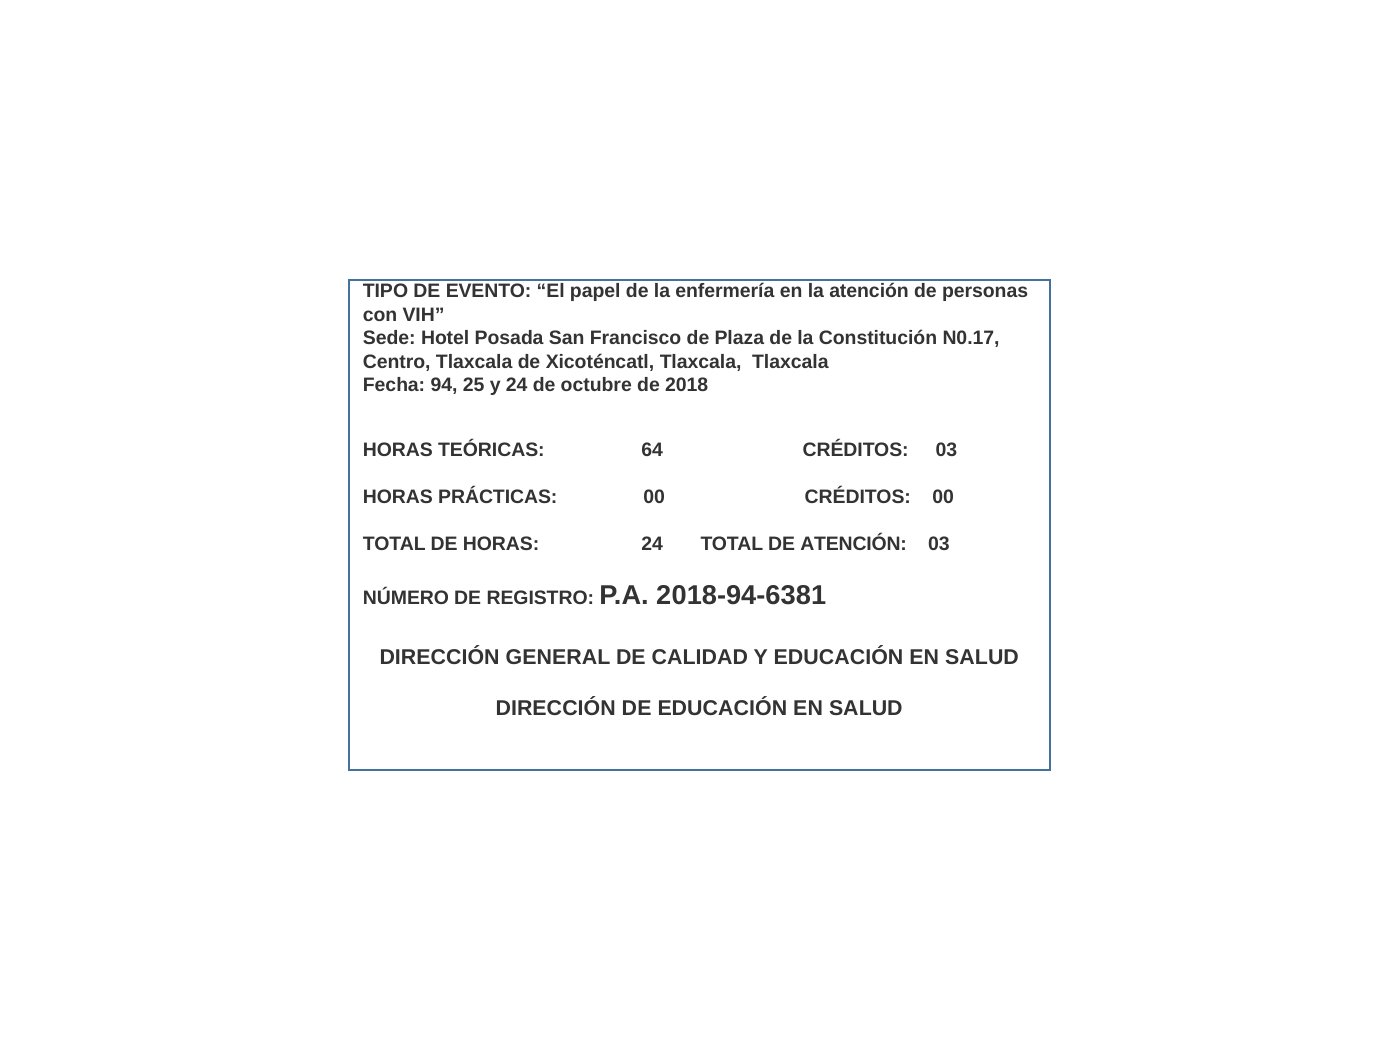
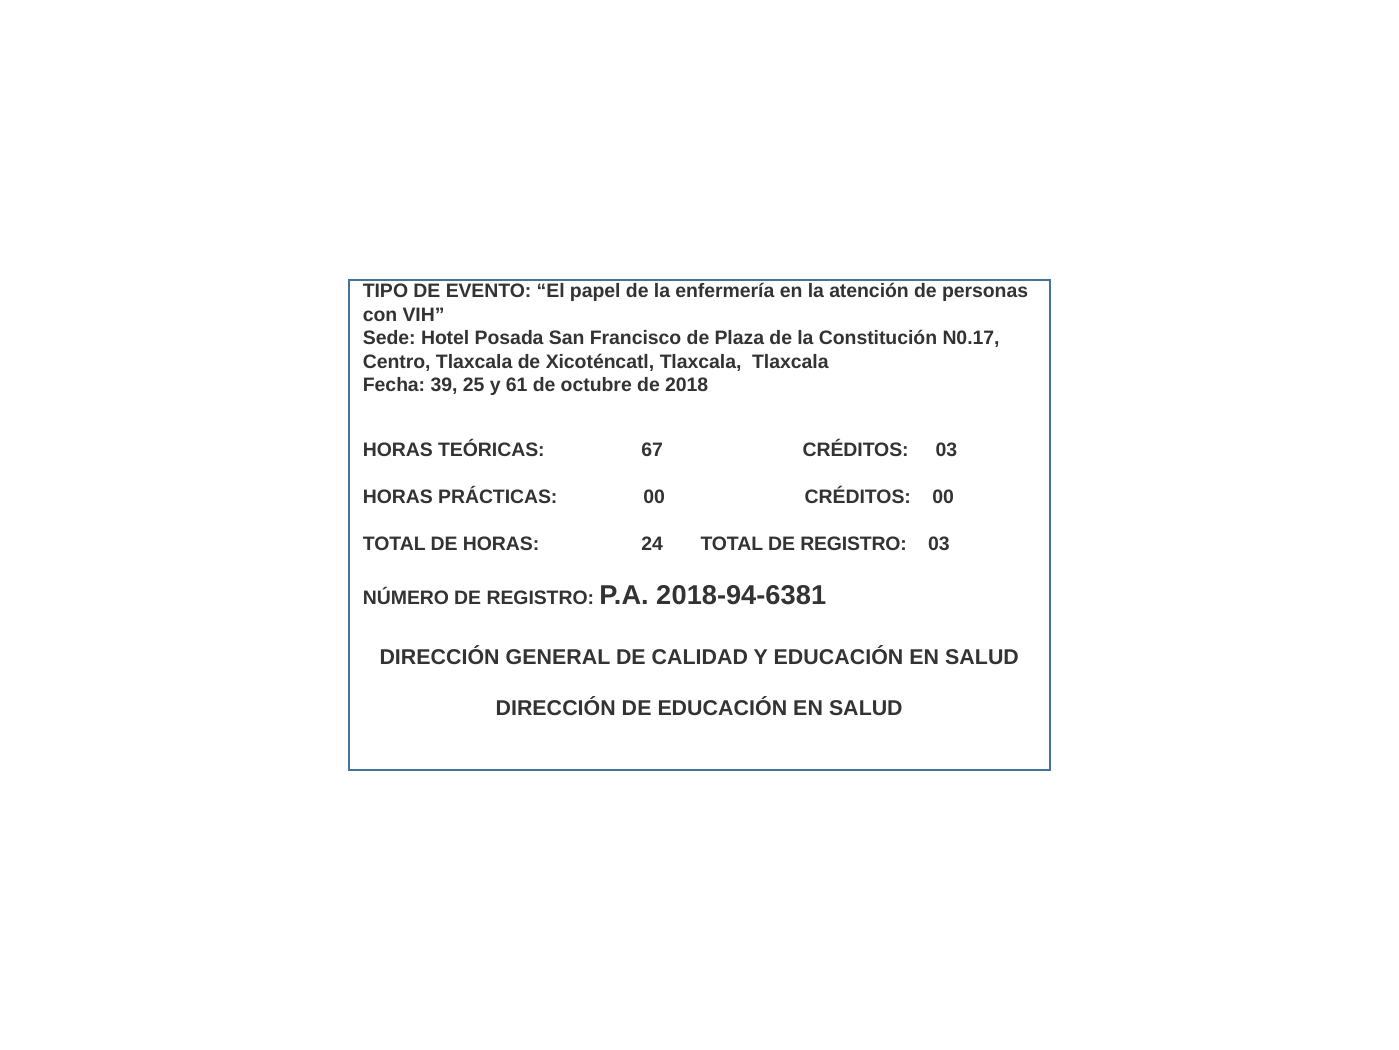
94: 94 -> 39
y 24: 24 -> 61
64: 64 -> 67
TOTAL DE ATENCIÓN: ATENCIÓN -> REGISTRO
